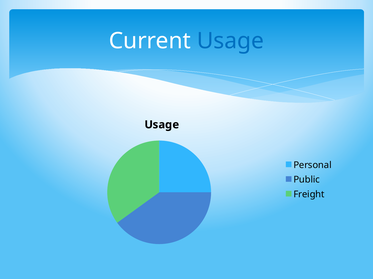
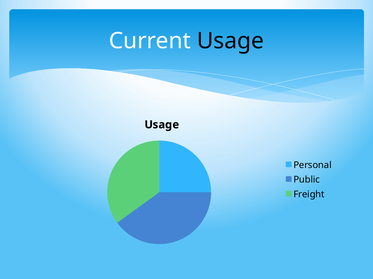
Usage at (230, 41) colour: blue -> black
